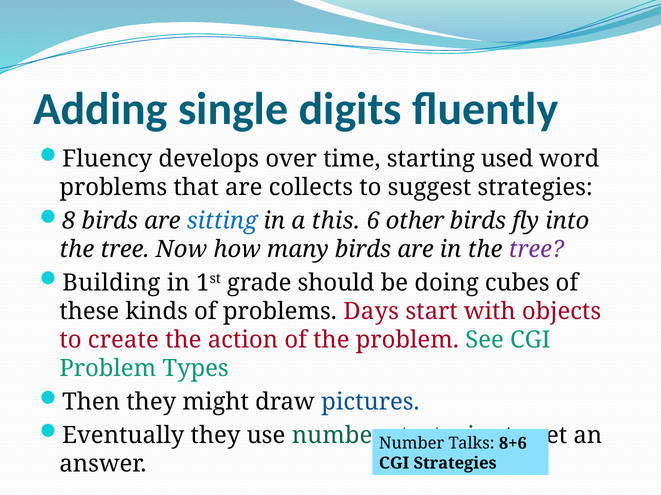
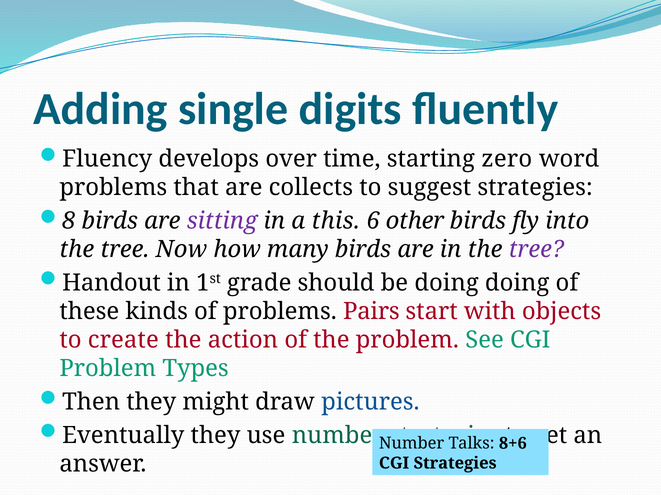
used: used -> zero
sitting colour: blue -> purple
Building: Building -> Handout
doing cubes: cubes -> doing
Days: Days -> Pairs
